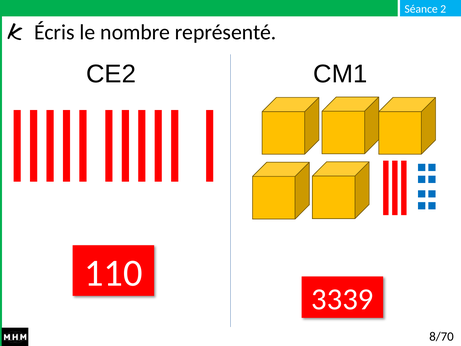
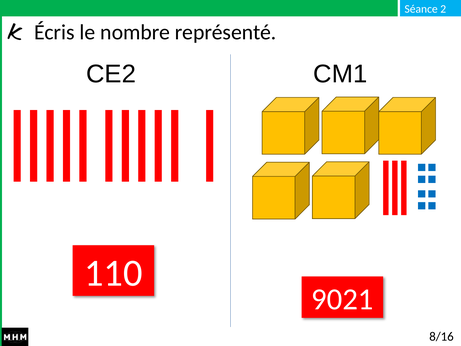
3339: 3339 -> 9021
8/70: 8/70 -> 8/16
